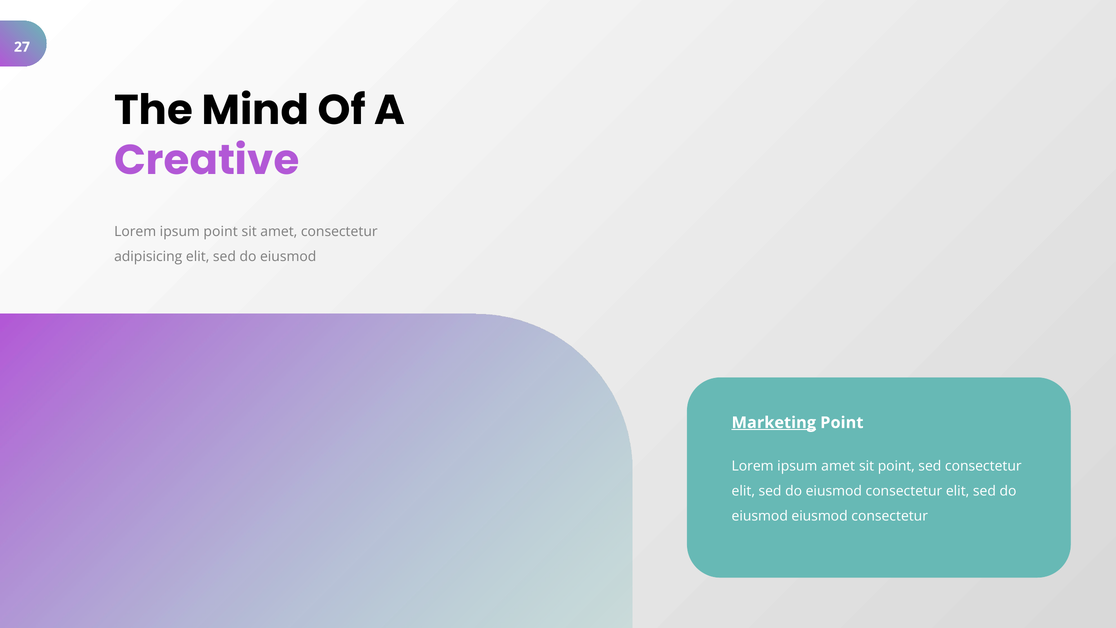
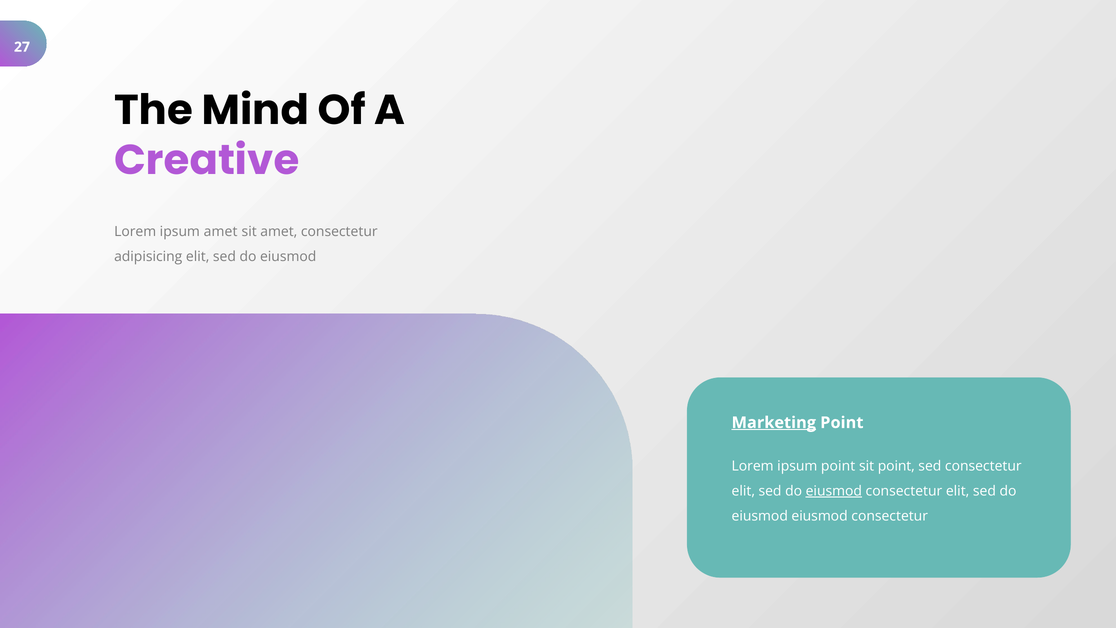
ipsum point: point -> amet
ipsum amet: amet -> point
eiusmod at (834, 491) underline: none -> present
